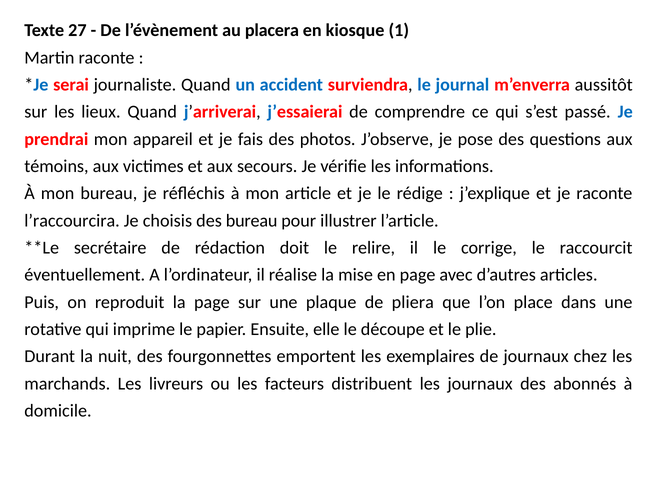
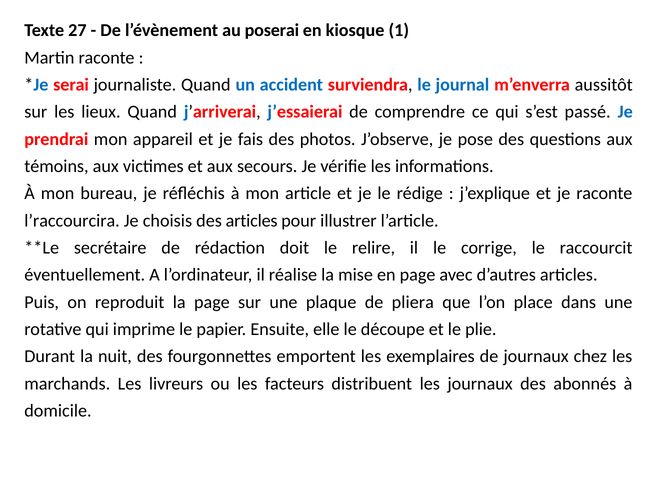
placera: placera -> poserai
des bureau: bureau -> articles
